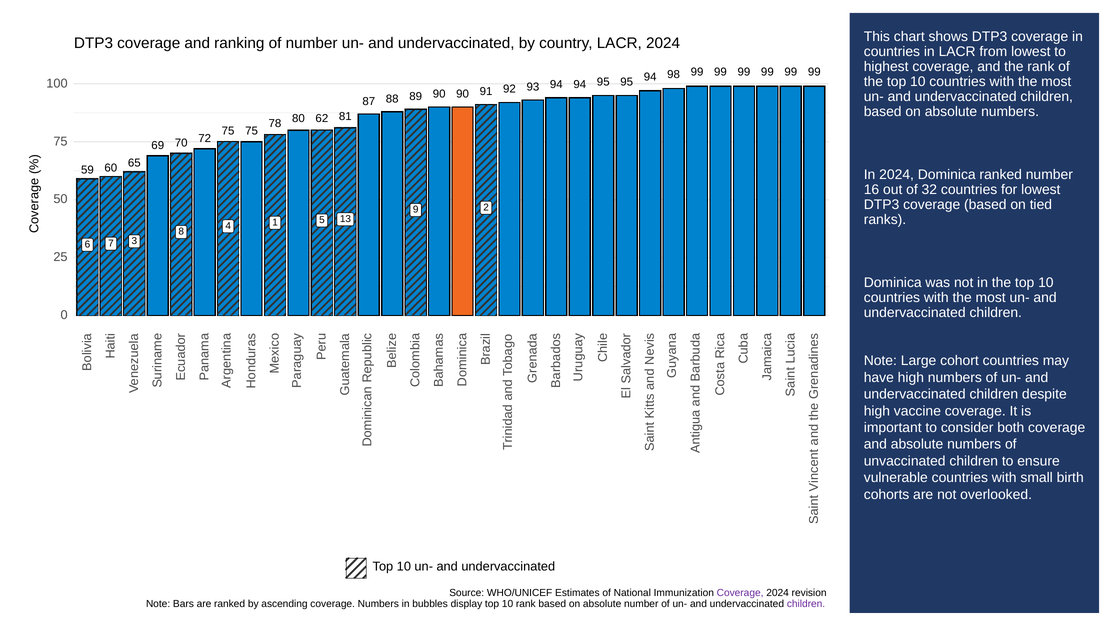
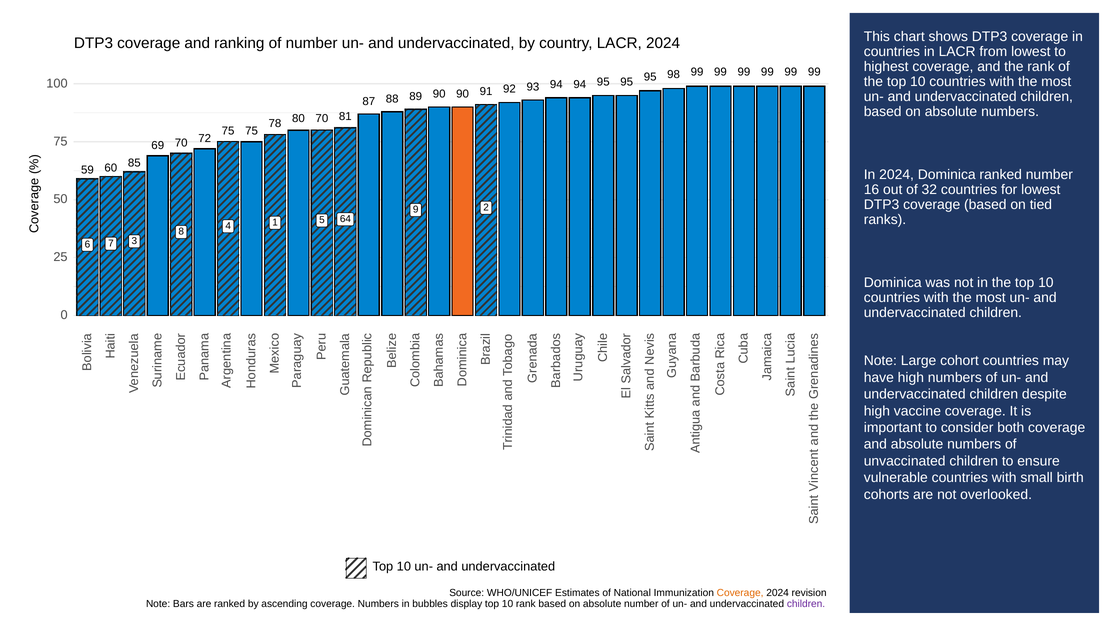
95 95 94: 94 -> 95
78 62: 62 -> 70
65: 65 -> 85
13: 13 -> 64
Coverage at (740, 593) colour: purple -> orange
